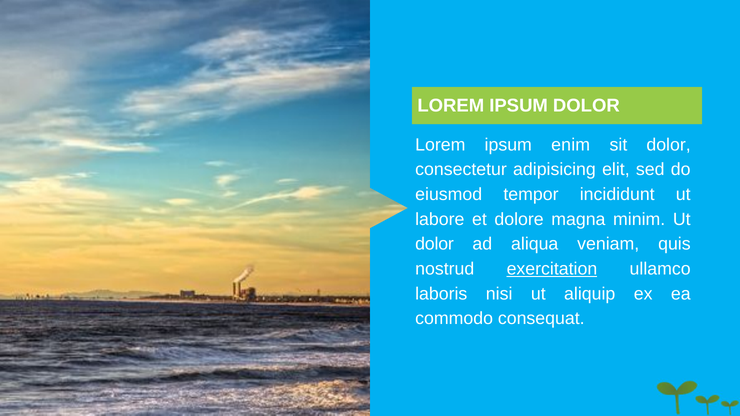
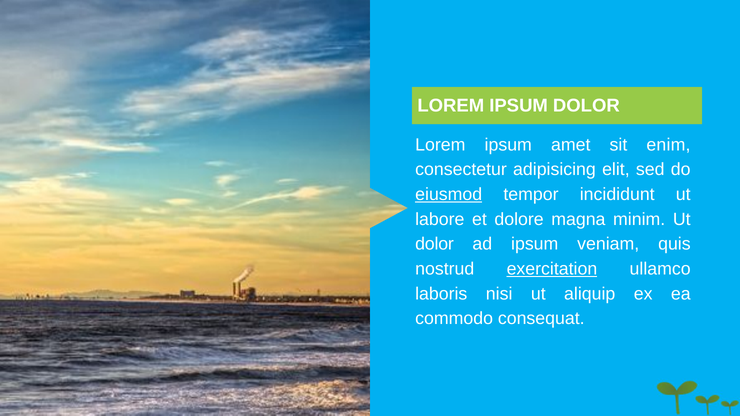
enim: enim -> amet
sit dolor: dolor -> enim
eiusmod underline: none -> present
ad aliqua: aliqua -> ipsum
